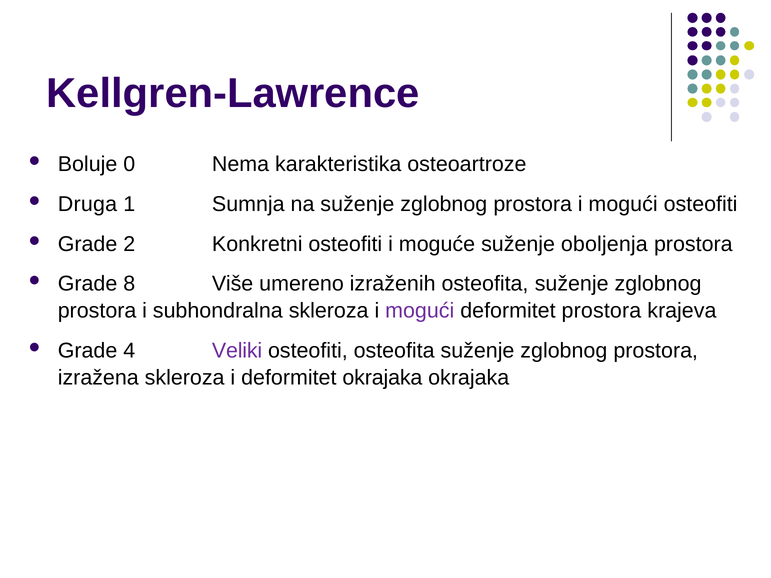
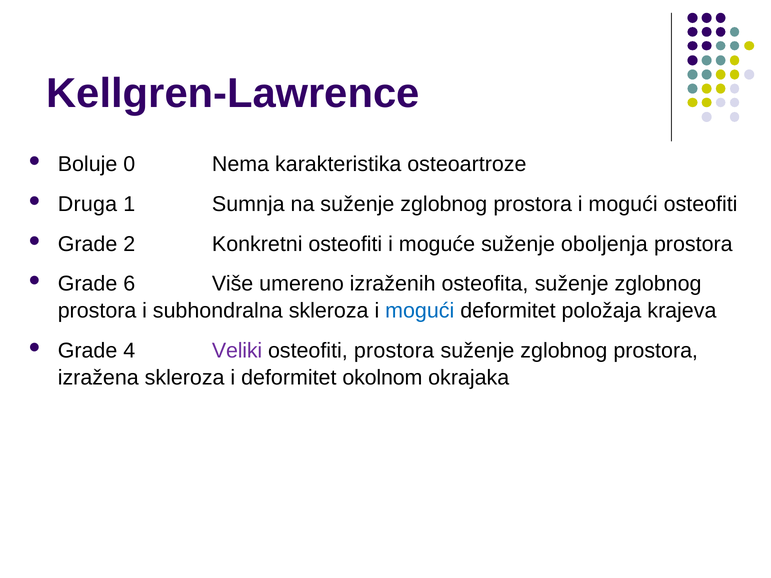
8: 8 -> 6
mogući at (420, 311) colour: purple -> blue
deformitet prostora: prostora -> položaja
osteofiti osteofita: osteofita -> prostora
deformitet okrajaka: okrajaka -> okolnom
